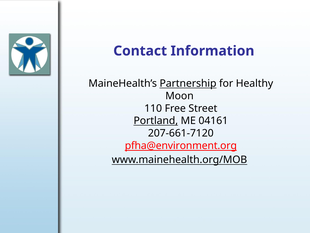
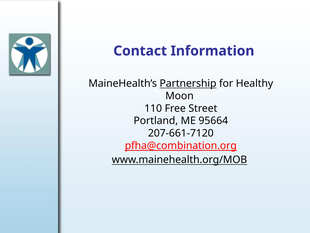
Portland underline: present -> none
04161: 04161 -> 95664
pfha@environment.org: pfha@environment.org -> pfha@combination.org
